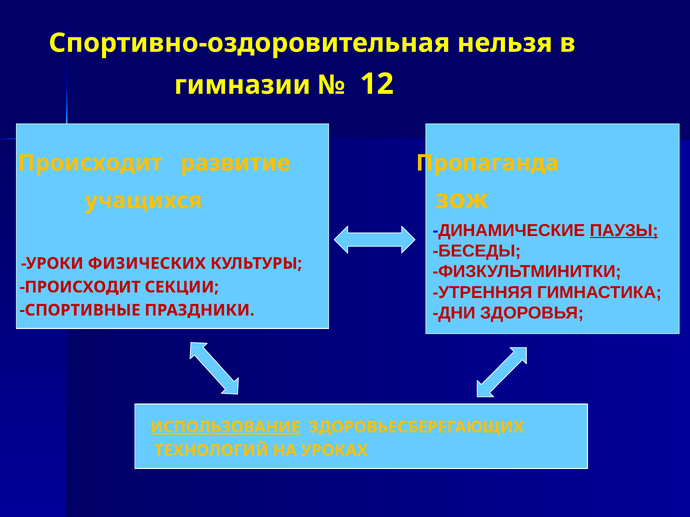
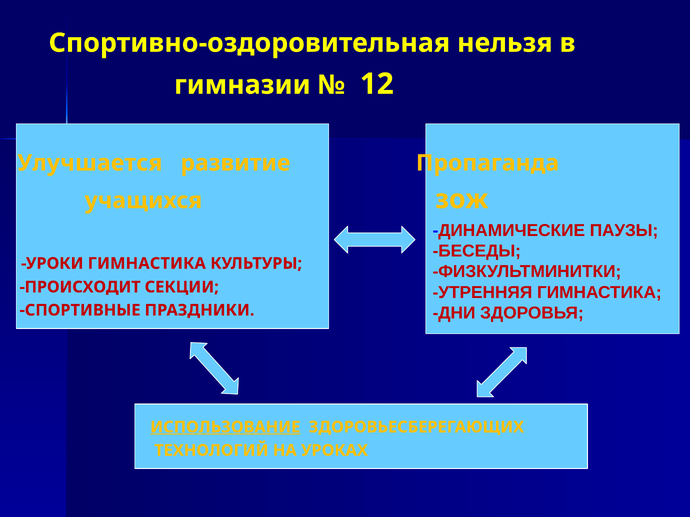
Происходит at (90, 163): Происходит -> Улучшается
ПАУЗЫ underline: present -> none
УРОКИ ФИЗИЧЕСКИХ: ФИЗИЧЕСКИХ -> ГИМНАСТИКА
